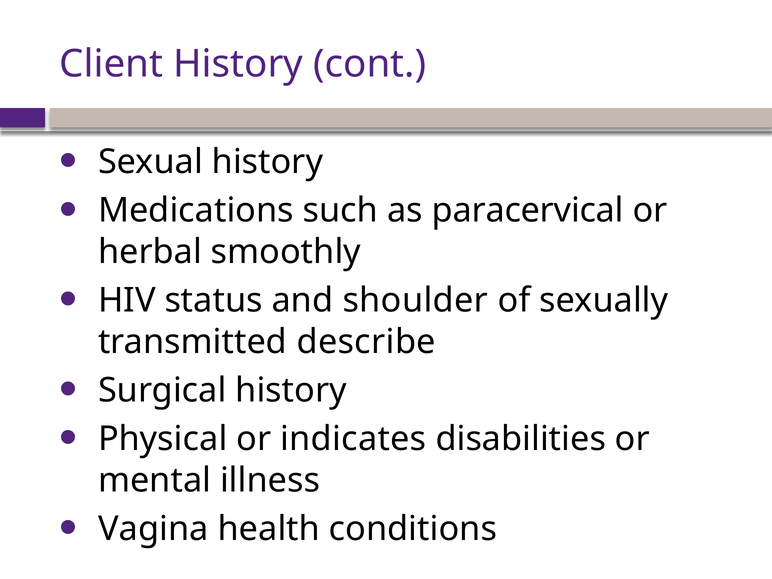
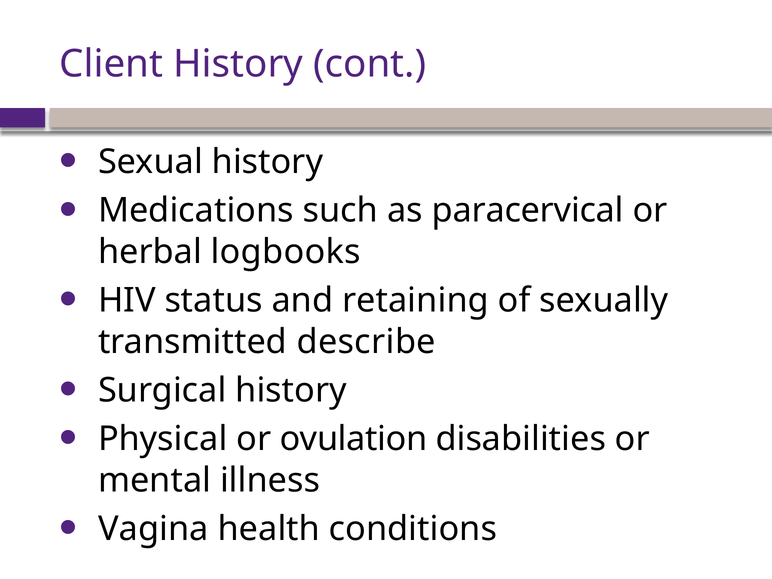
smoothly: smoothly -> logbooks
shoulder: shoulder -> retaining
indicates: indicates -> ovulation
